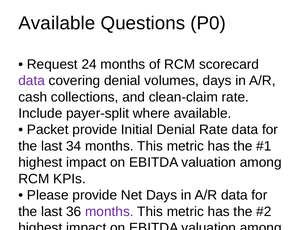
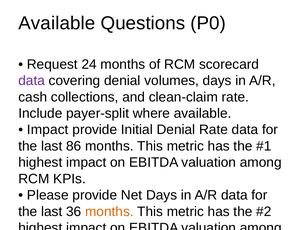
Packet at (48, 130): Packet -> Impact
34: 34 -> 86
months at (109, 212) colour: purple -> orange
